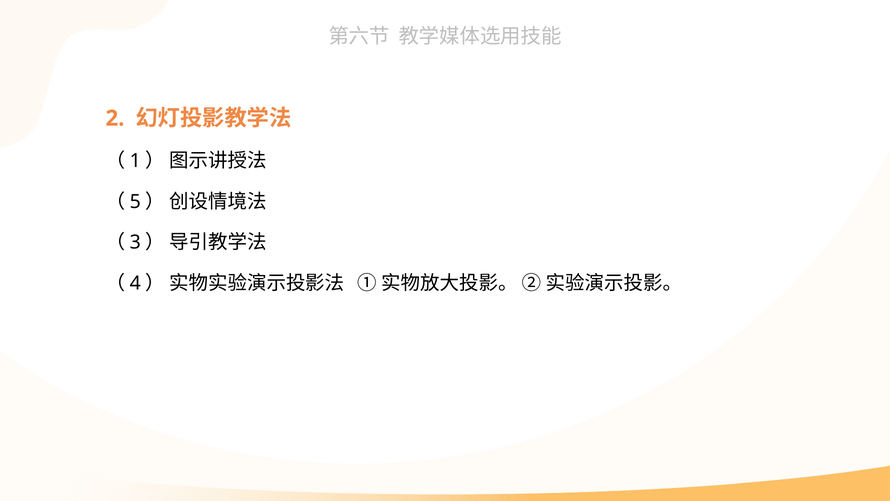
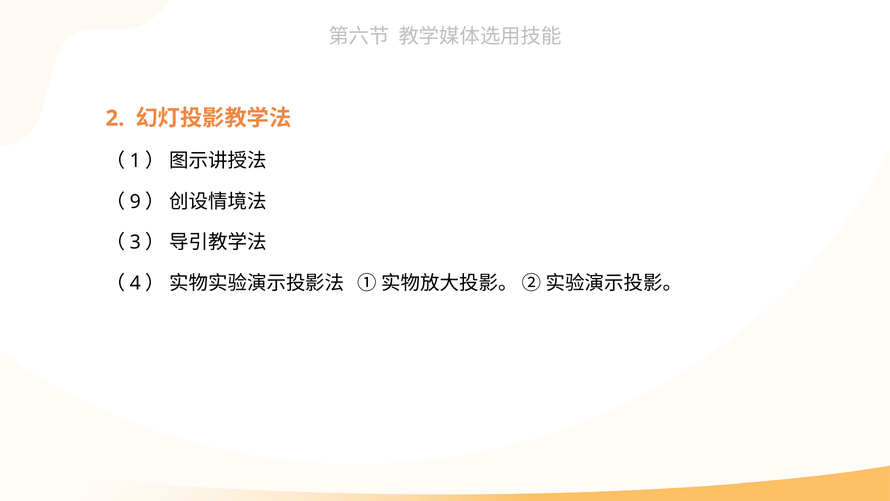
5: 5 -> 9
